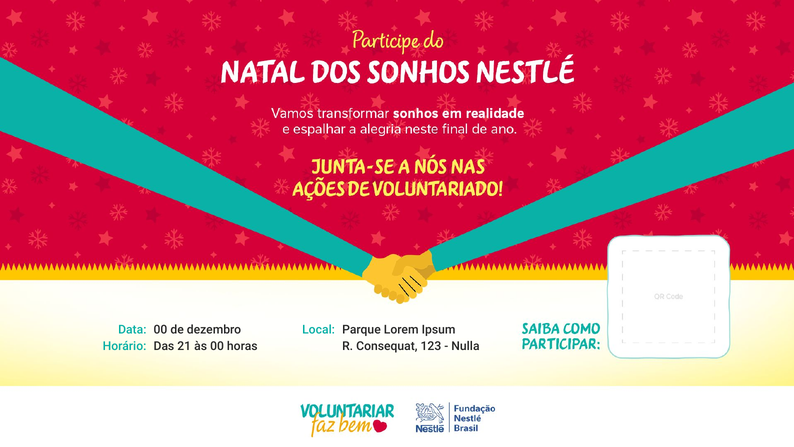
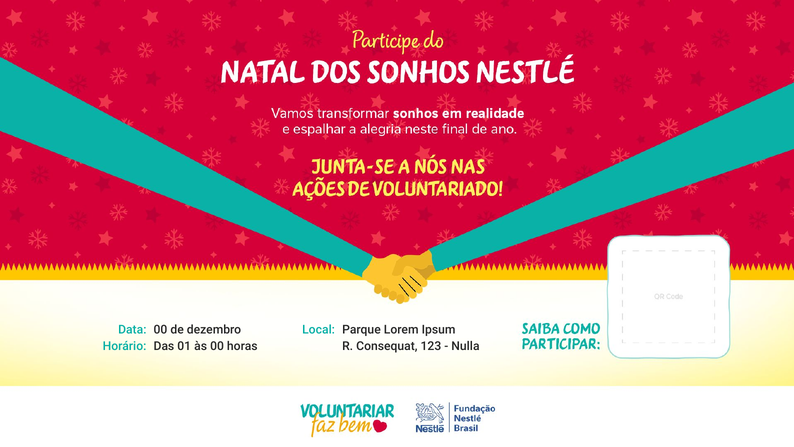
21: 21 -> 01
